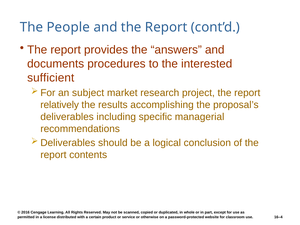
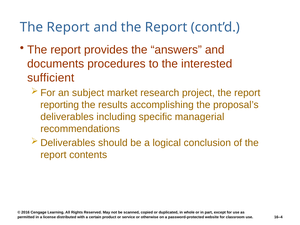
People at (68, 27): People -> Report
relatively: relatively -> reporting
